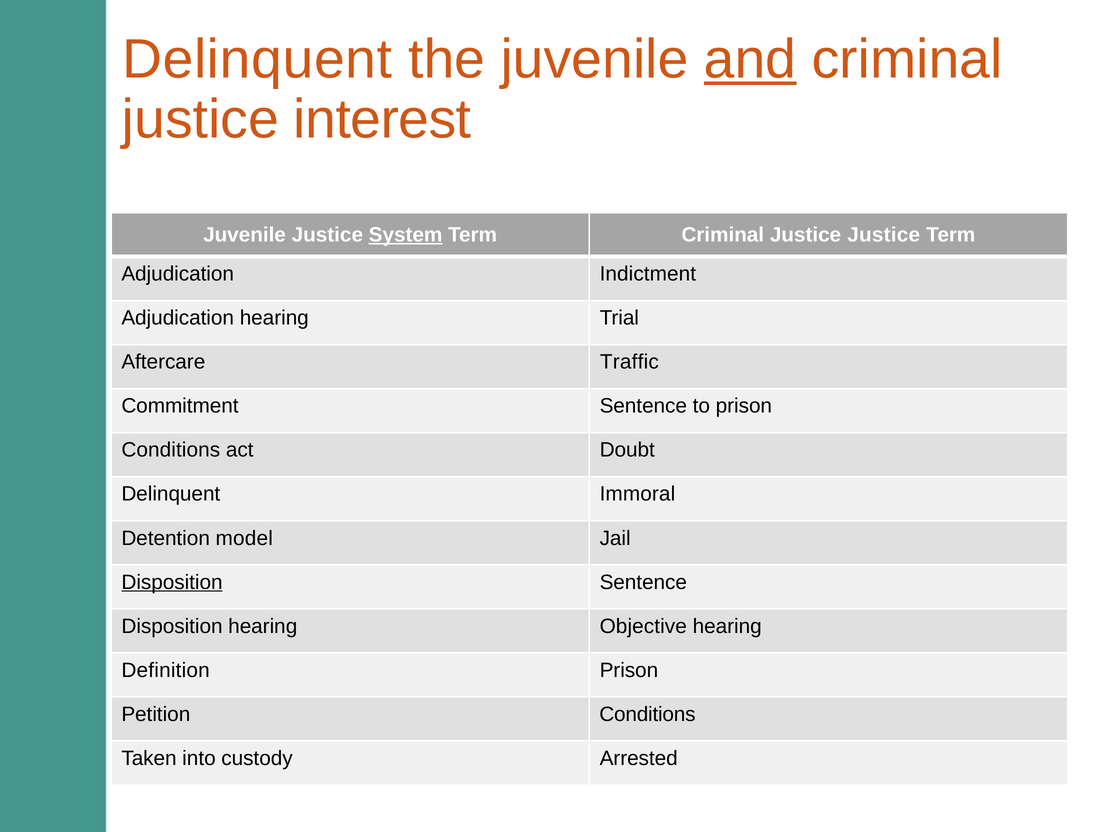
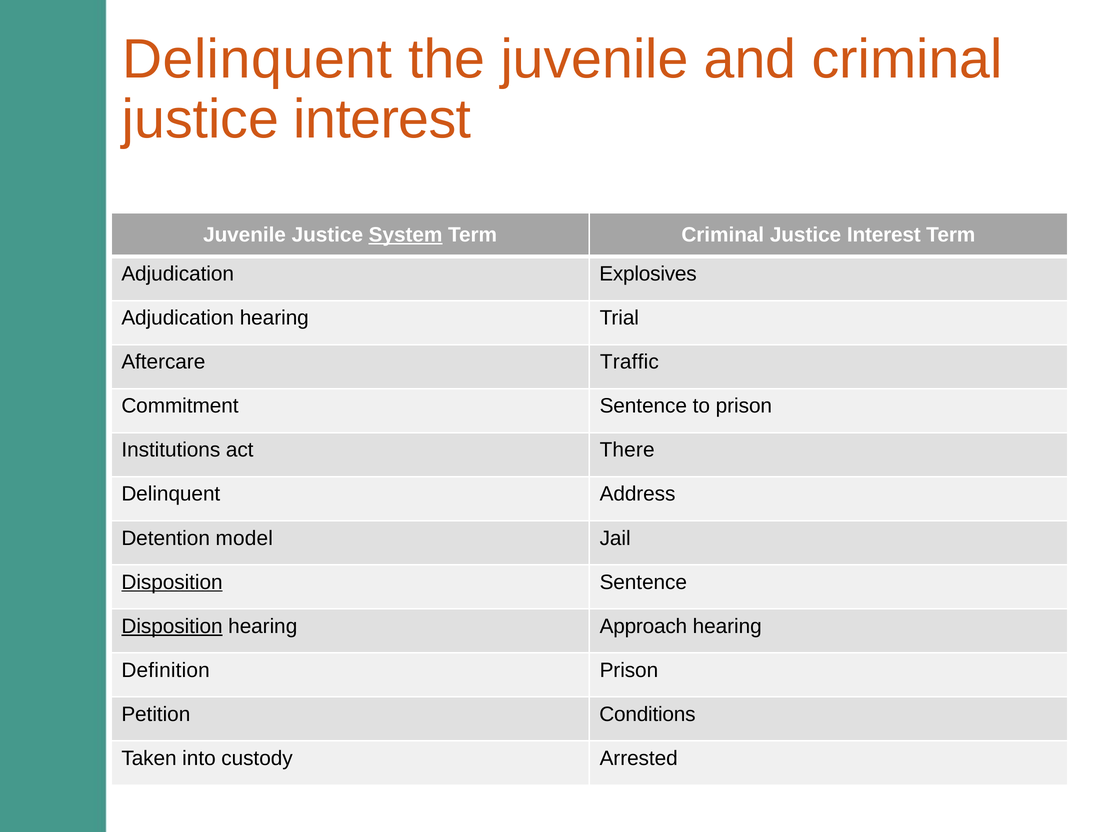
and underline: present -> none
Term Criminal Justice Justice: Justice -> Interest
Indictment: Indictment -> Explosives
Conditions at (171, 450): Conditions -> Institutions
Doubt: Doubt -> There
Immoral: Immoral -> Address
Disposition at (172, 626) underline: none -> present
Objective: Objective -> Approach
